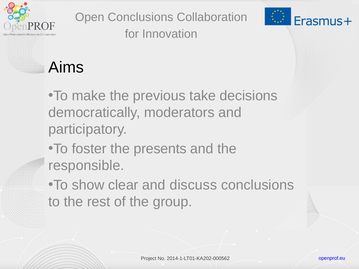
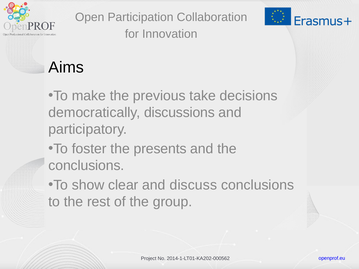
Open Conclusions: Conclusions -> Participation
moderators: moderators -> discussions
responsible at (86, 166): responsible -> conclusions
